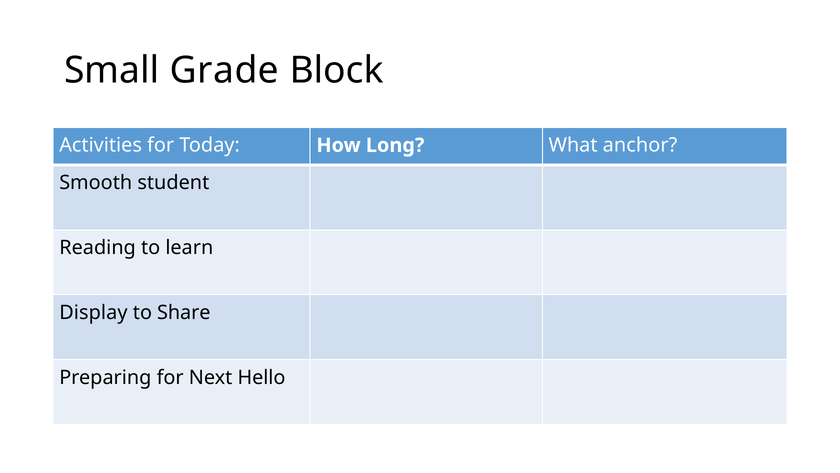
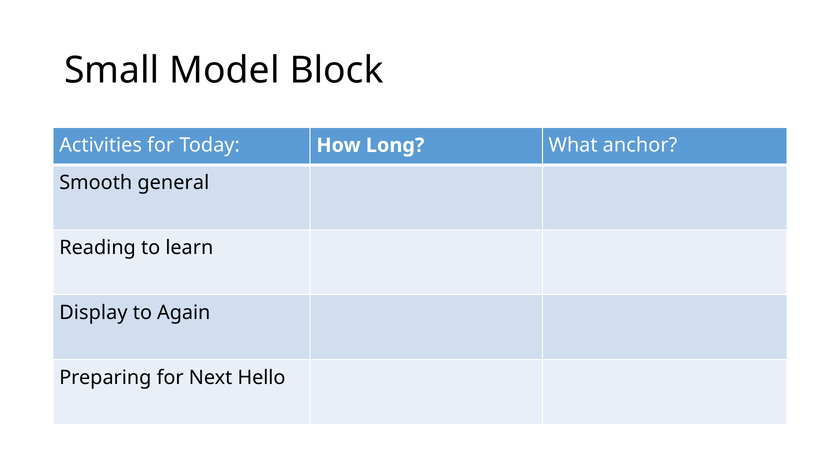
Grade: Grade -> Model
student: student -> general
Share: Share -> Again
